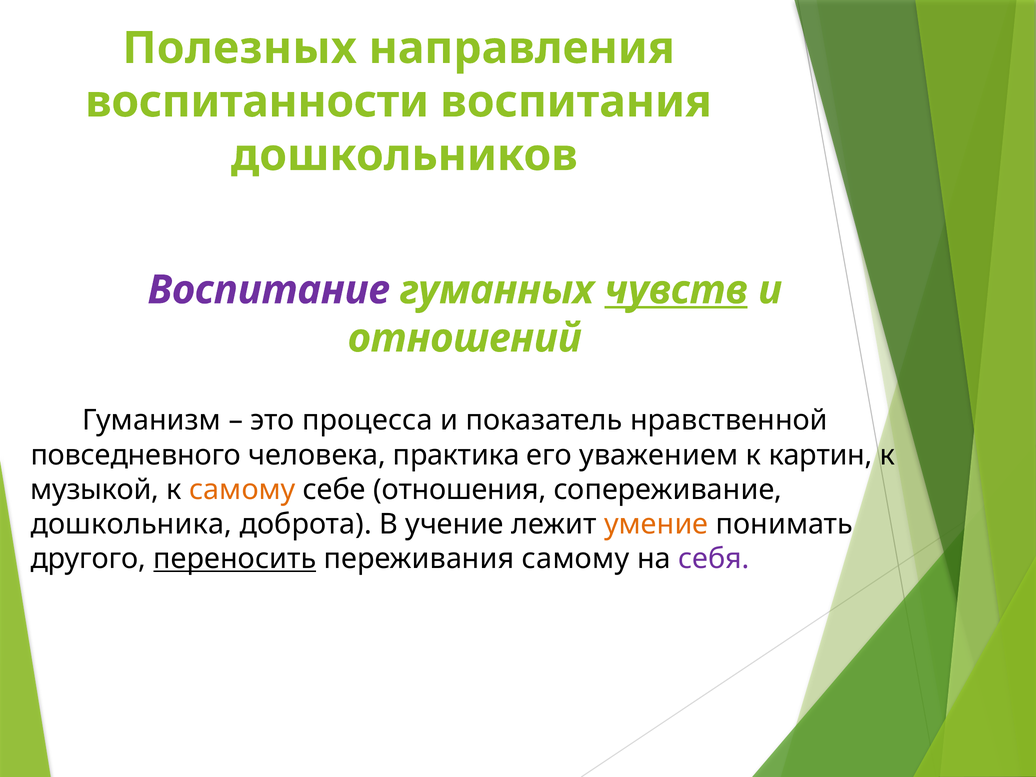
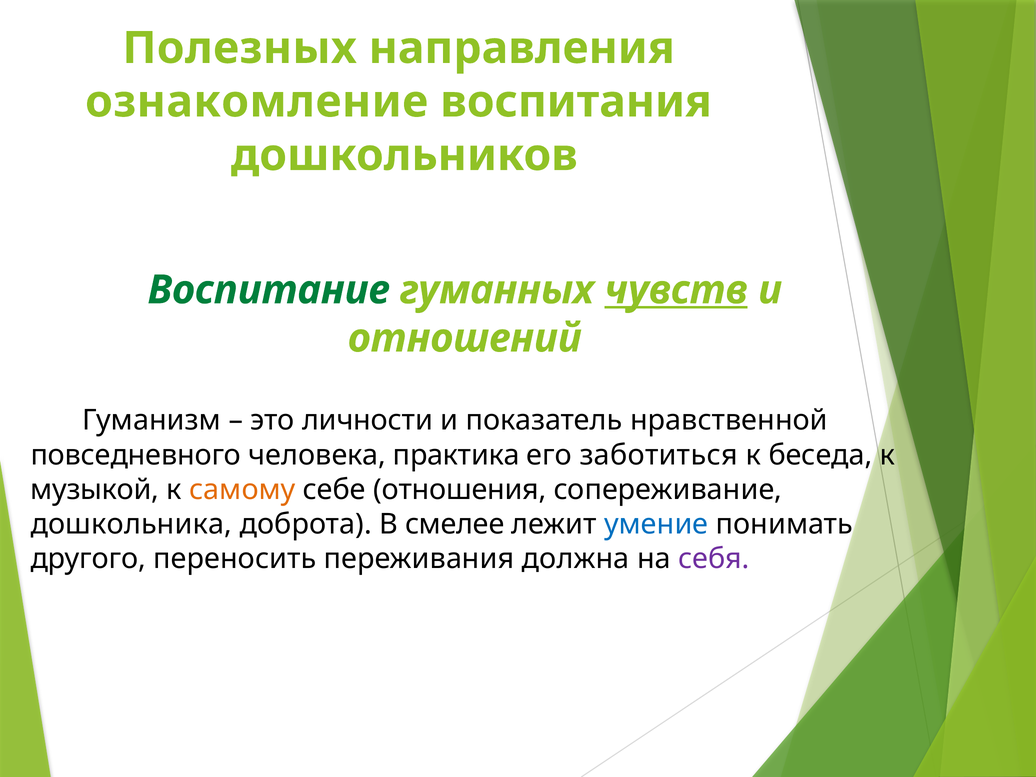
воспитанности: воспитанности -> ознакомление
Воспитание colour: purple -> green
процесса: процесса -> личности
уважением: уважением -> заботиться
картин: картин -> беседа
учение: учение -> смелее
умение colour: orange -> blue
переносить underline: present -> none
переживания самому: самому -> должна
